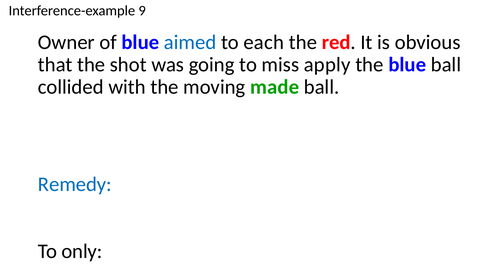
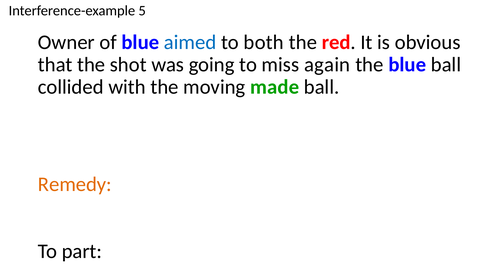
9: 9 -> 5
each: each -> both
apply: apply -> again
Remedy colour: blue -> orange
only: only -> part
